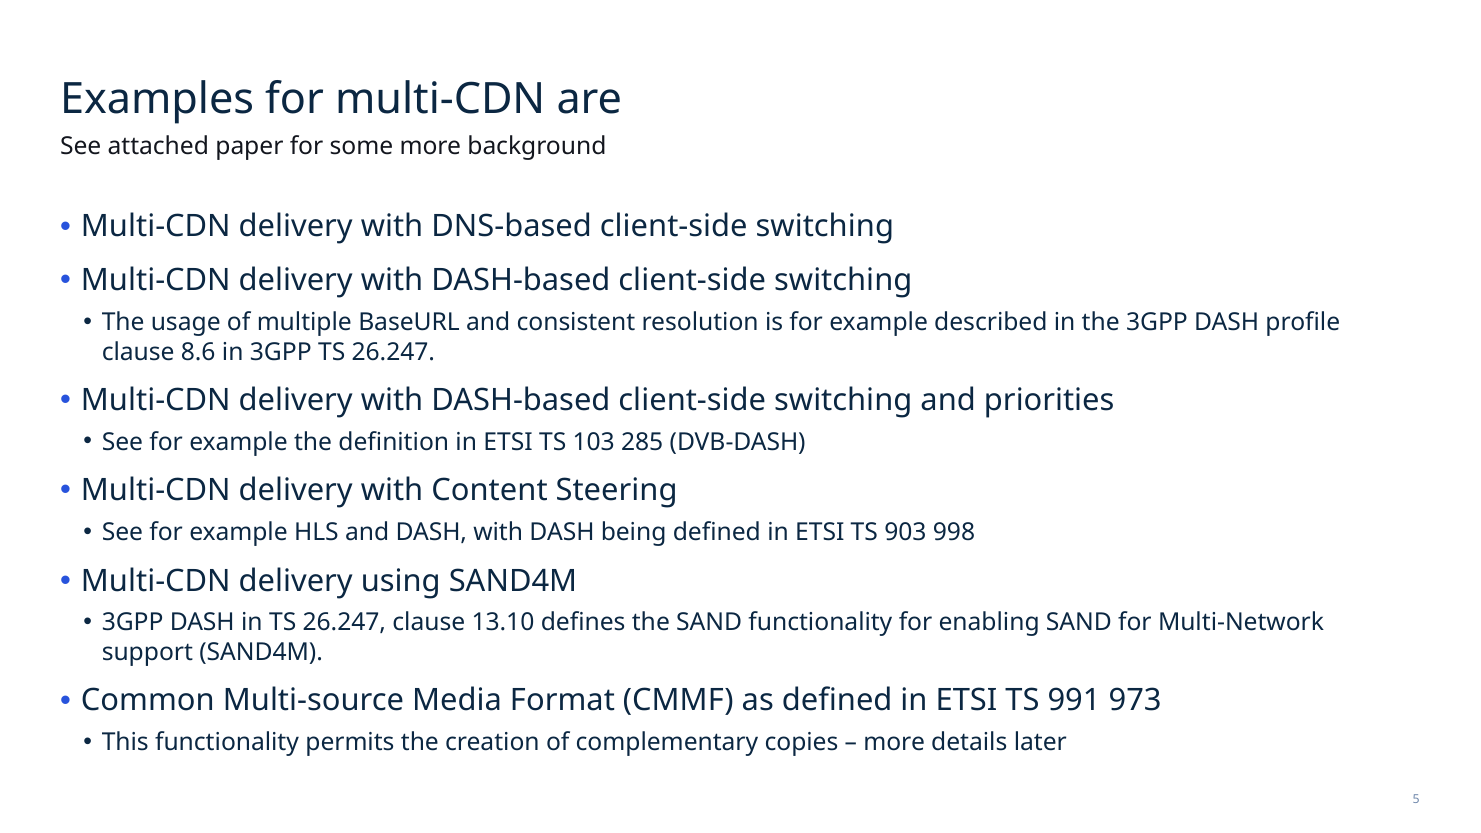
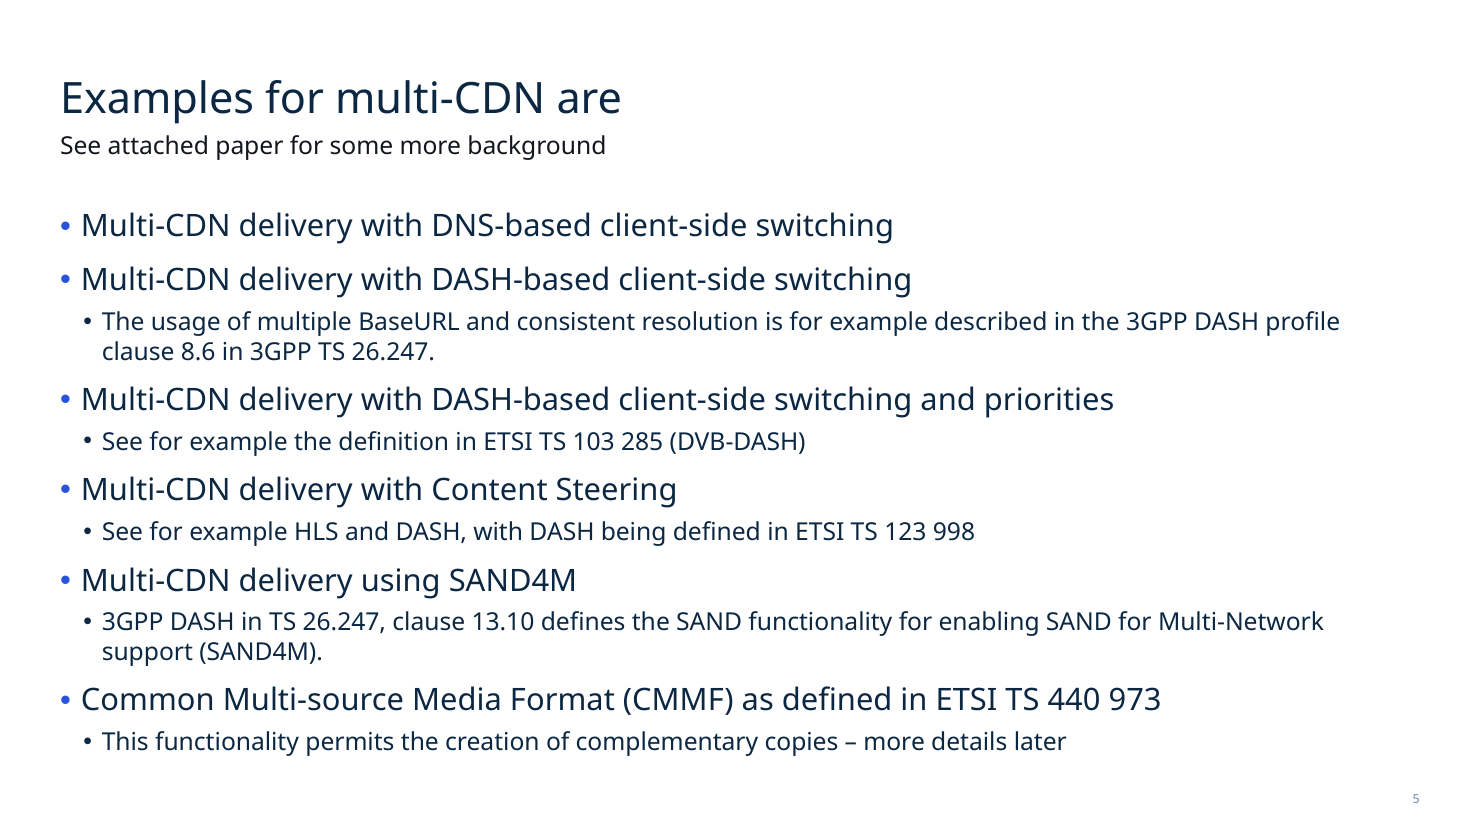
903: 903 -> 123
991: 991 -> 440
